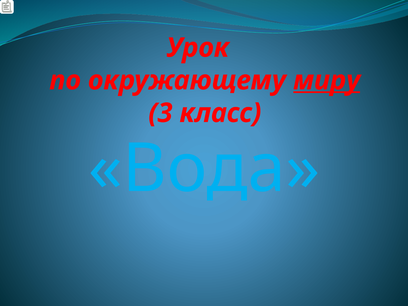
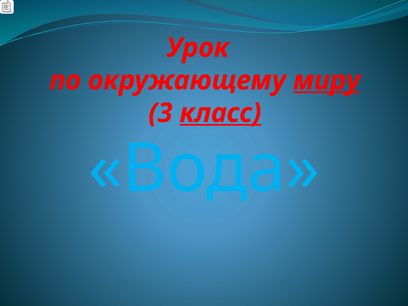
класс underline: none -> present
